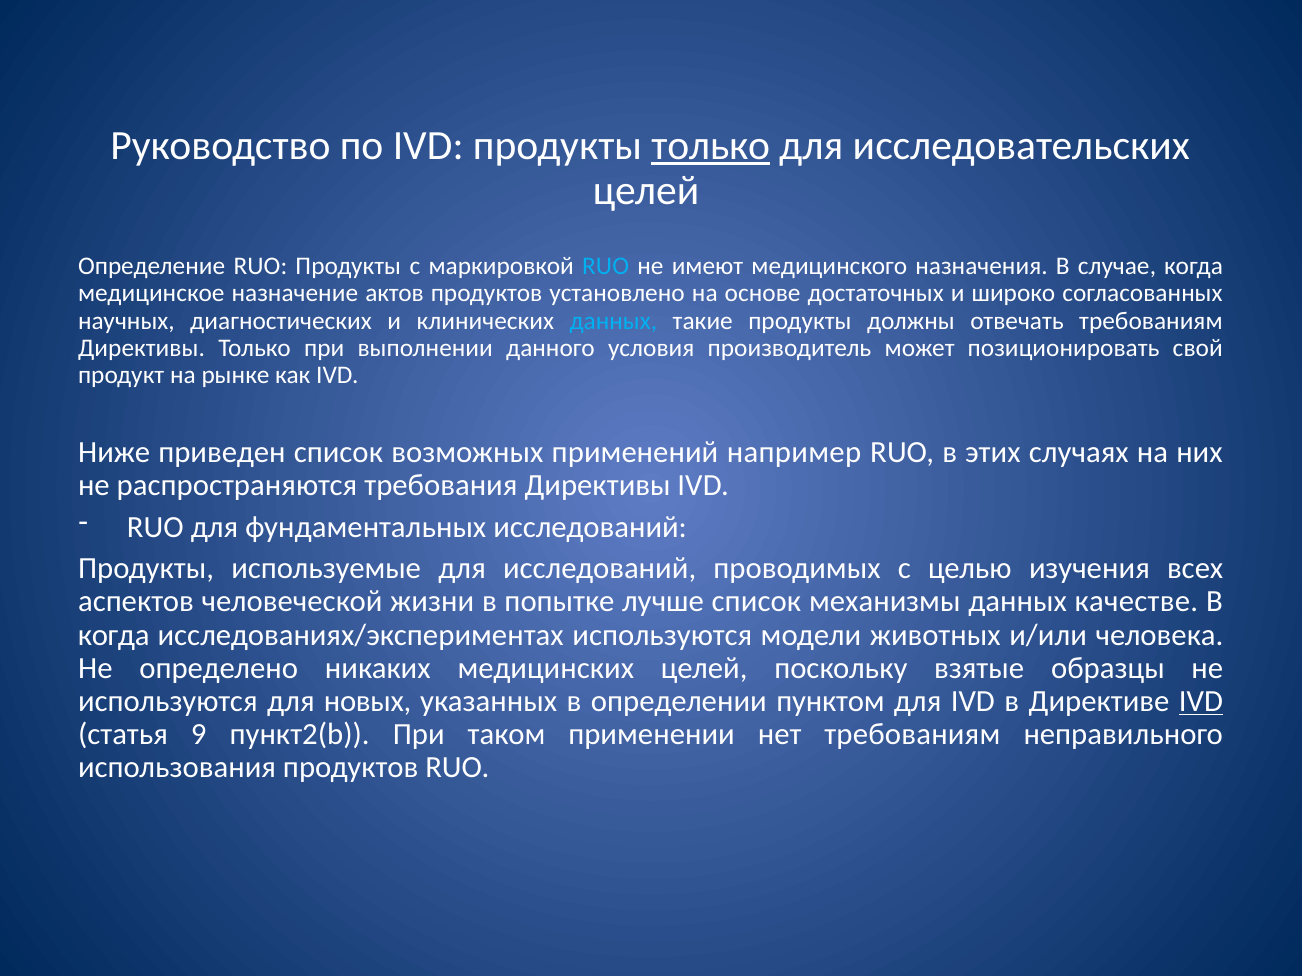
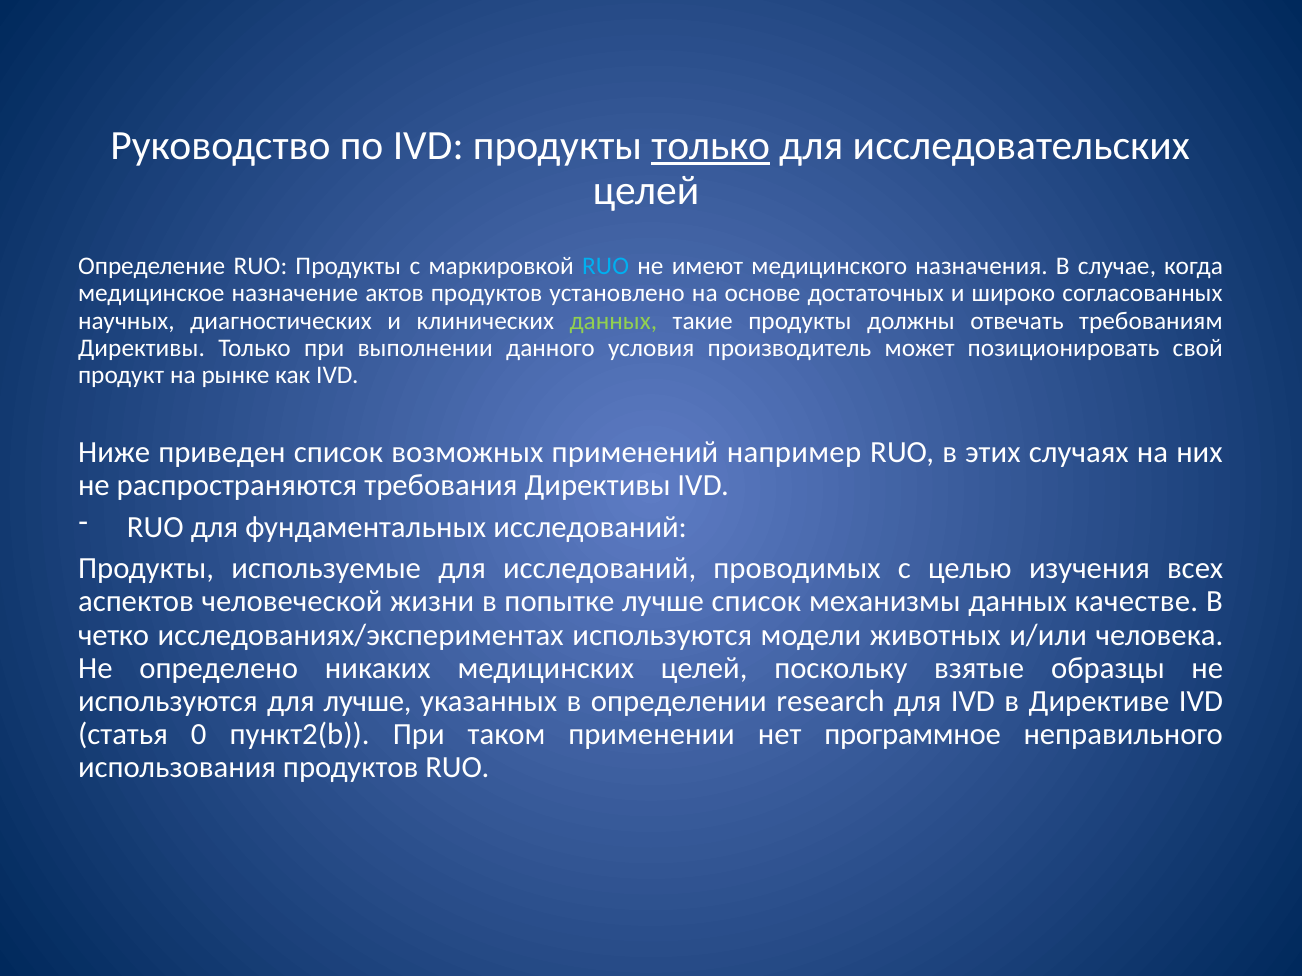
данных at (613, 321) colour: light blue -> light green
когда at (114, 635): когда -> четко
для новых: новых -> лучше
пунктом: пунктом -> research
IVD at (1201, 702) underline: present -> none
9: 9 -> 0
нет требованиям: требованиям -> программное
